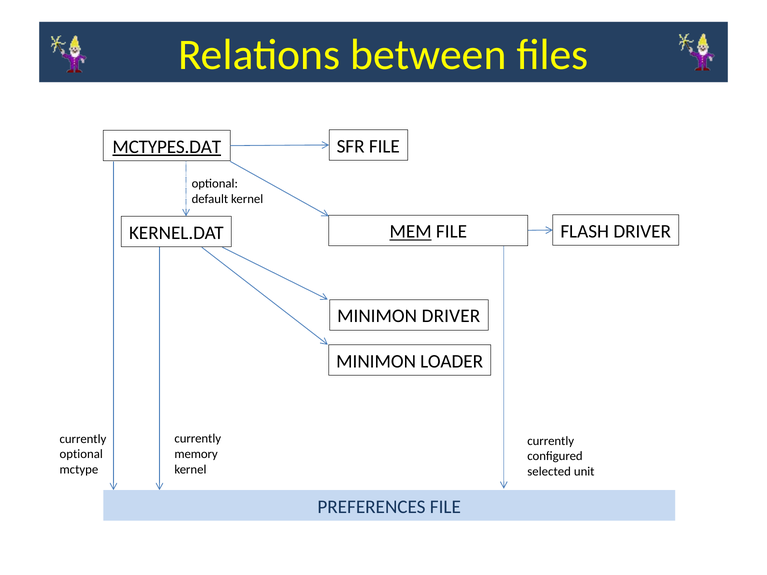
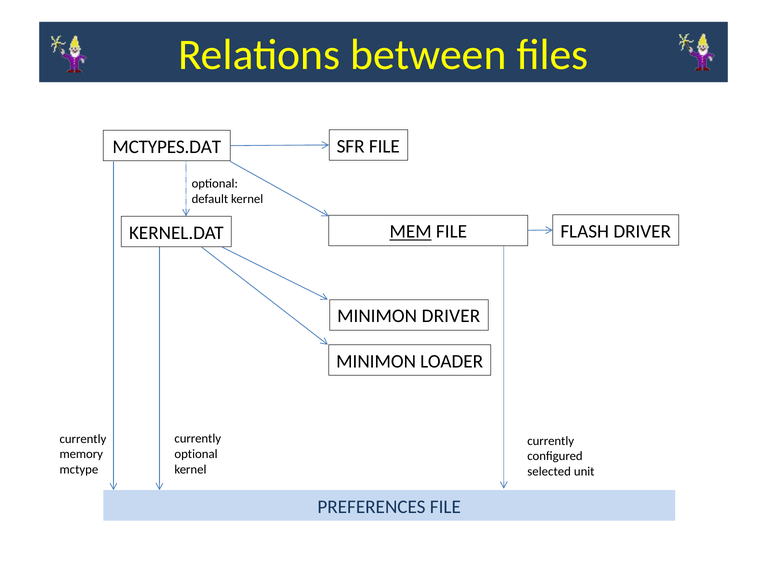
MCTYPES.DAT underline: present -> none
memory at (196, 454): memory -> optional
optional at (81, 454): optional -> memory
